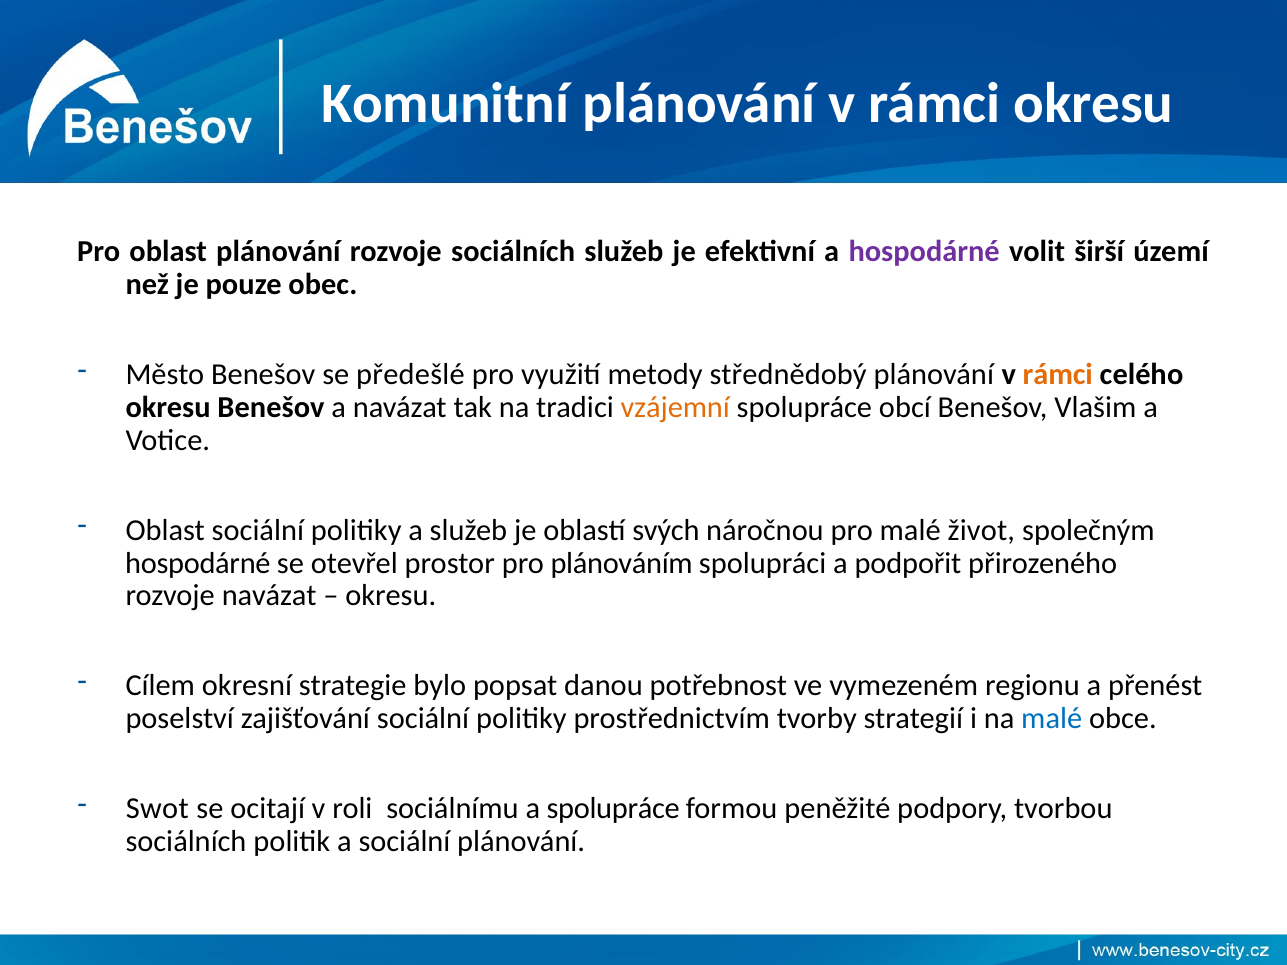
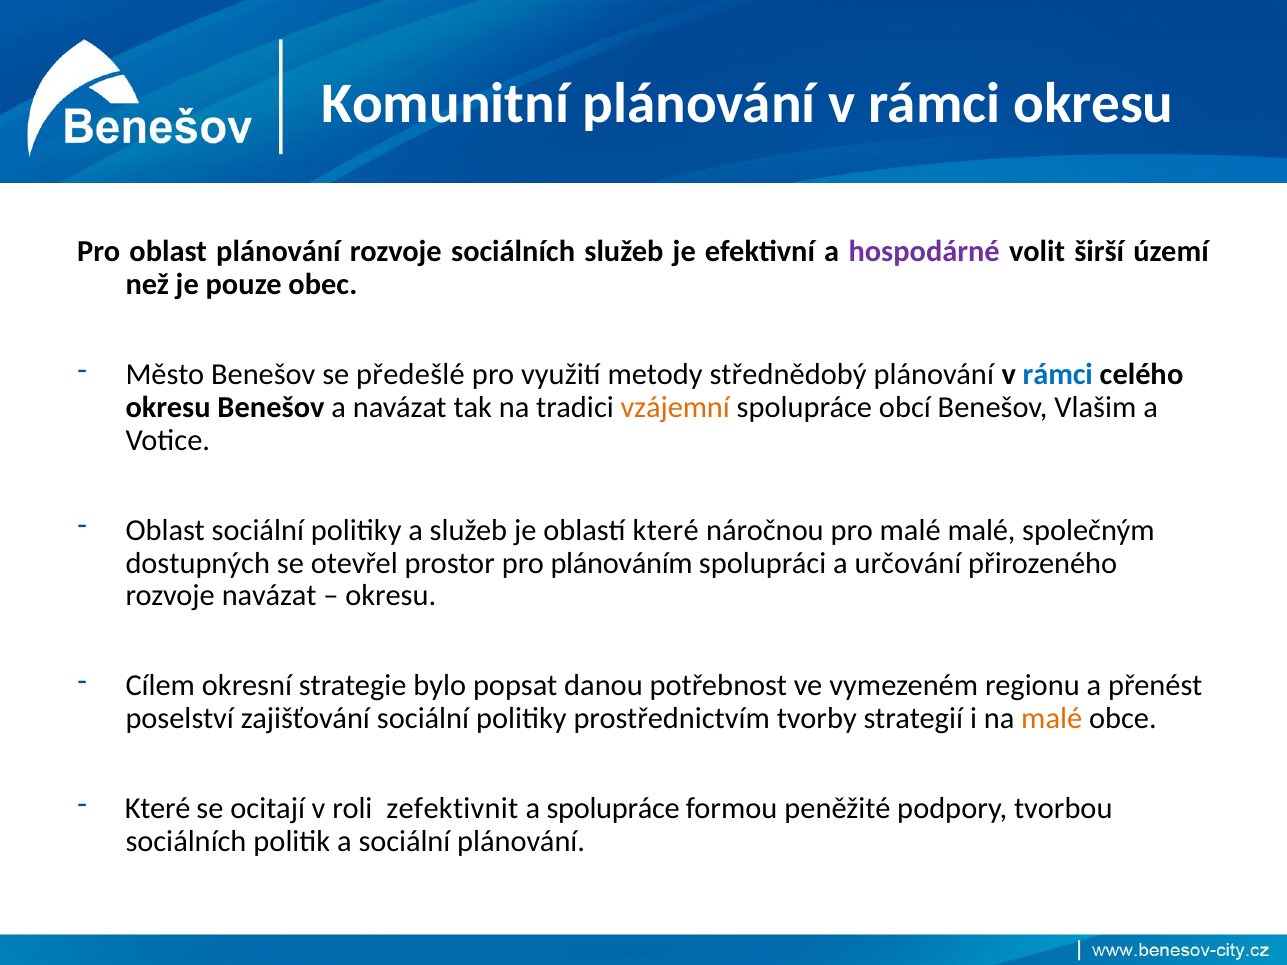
rámci at (1058, 375) colour: orange -> blue
oblastí svých: svých -> které
malé život: život -> malé
hospodárné at (198, 563): hospodárné -> dostupných
podpořit: podpořit -> určování
malé at (1052, 719) colour: blue -> orange
Swot at (157, 809): Swot -> Které
sociálnímu: sociálnímu -> zefektivnit
